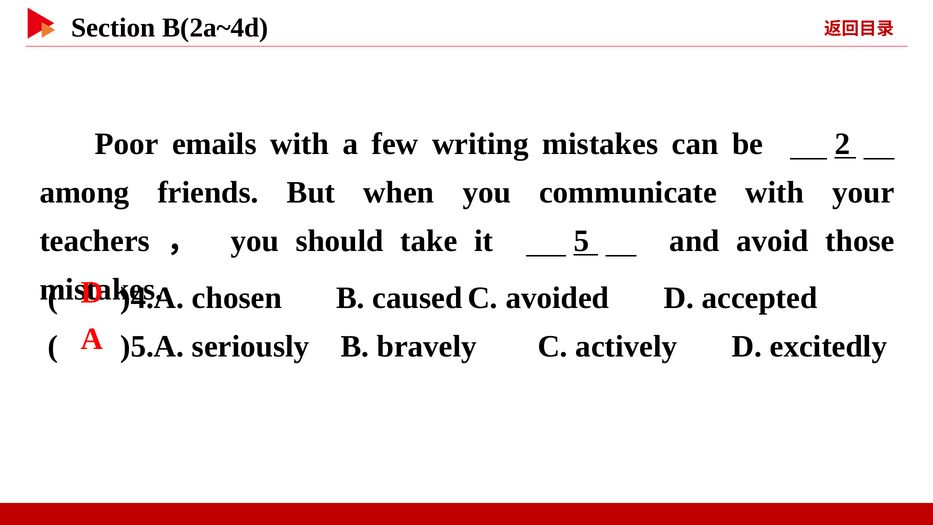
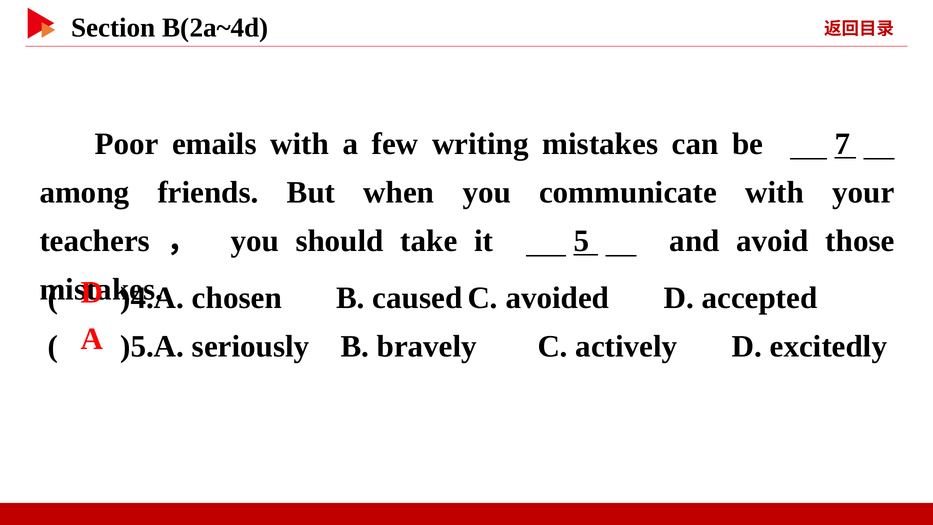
2: 2 -> 7
